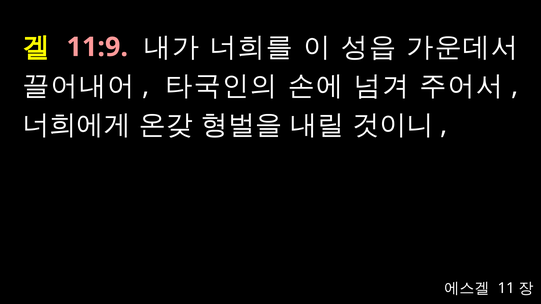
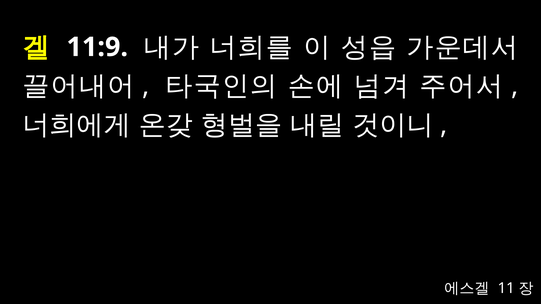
11:9 colour: pink -> white
